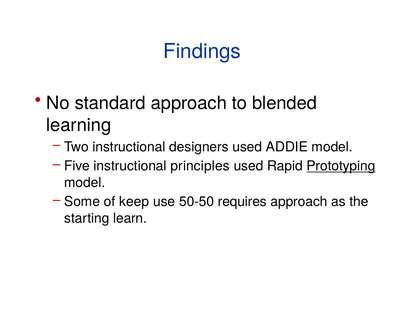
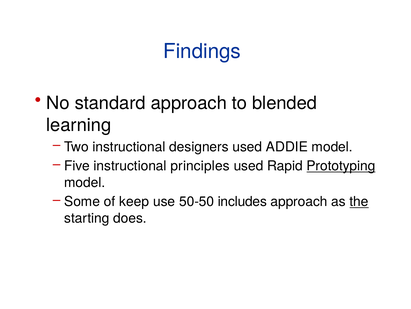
requires: requires -> includes
the underline: none -> present
learn: learn -> does
